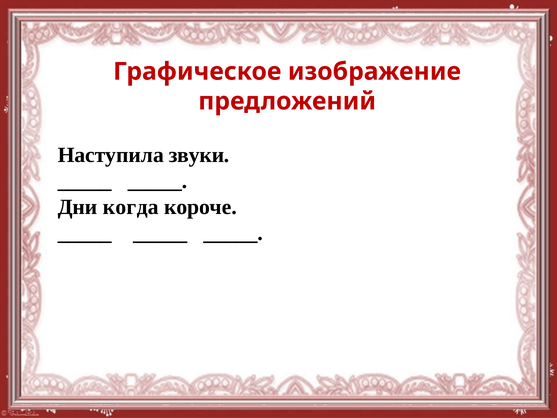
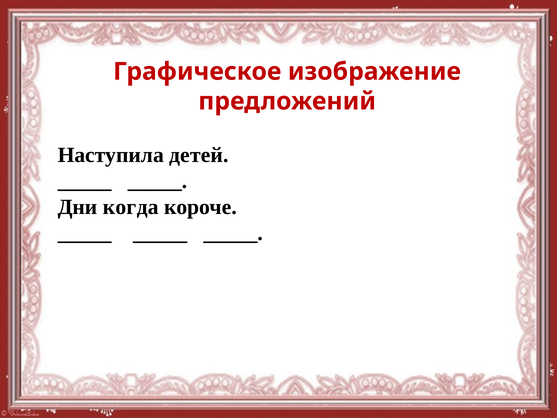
звуки: звуки -> детей
